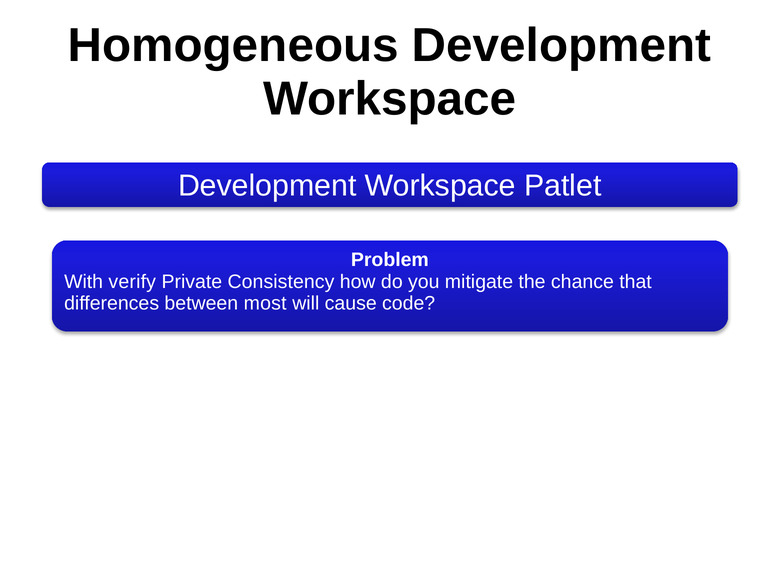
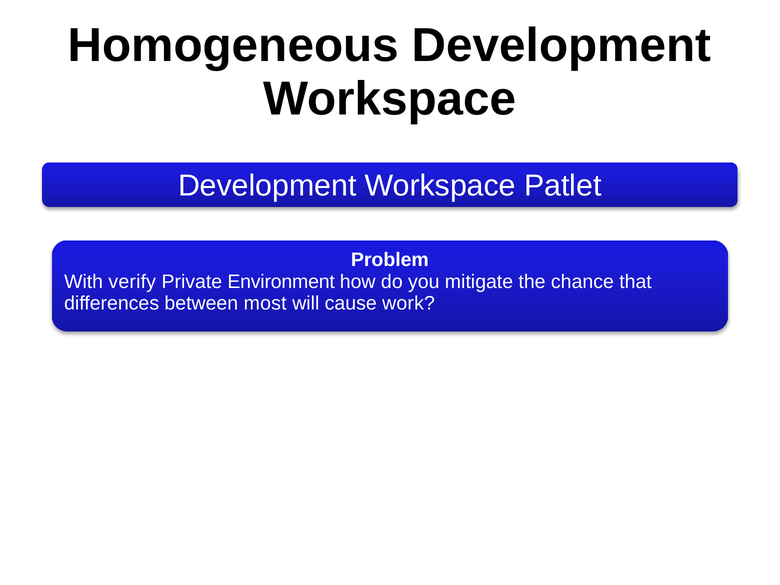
Consistency: Consistency -> Environment
code: code -> work
